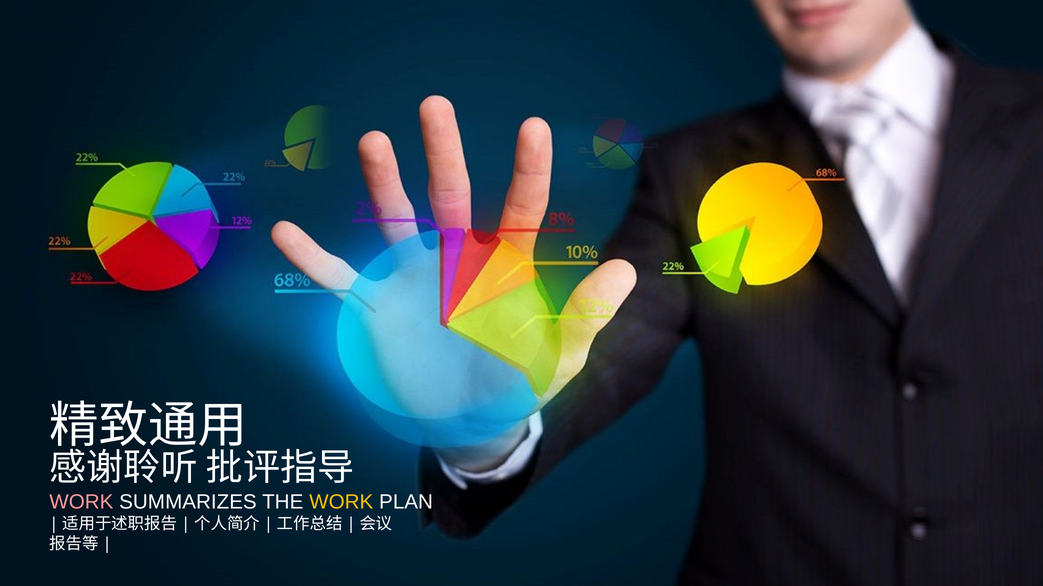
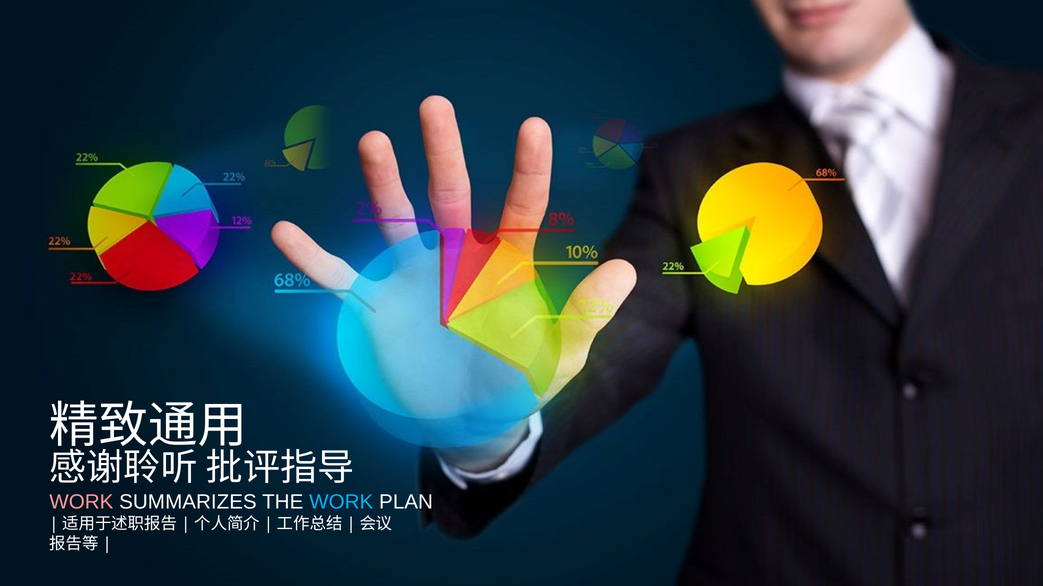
WORK at (341, 502) colour: yellow -> light blue
